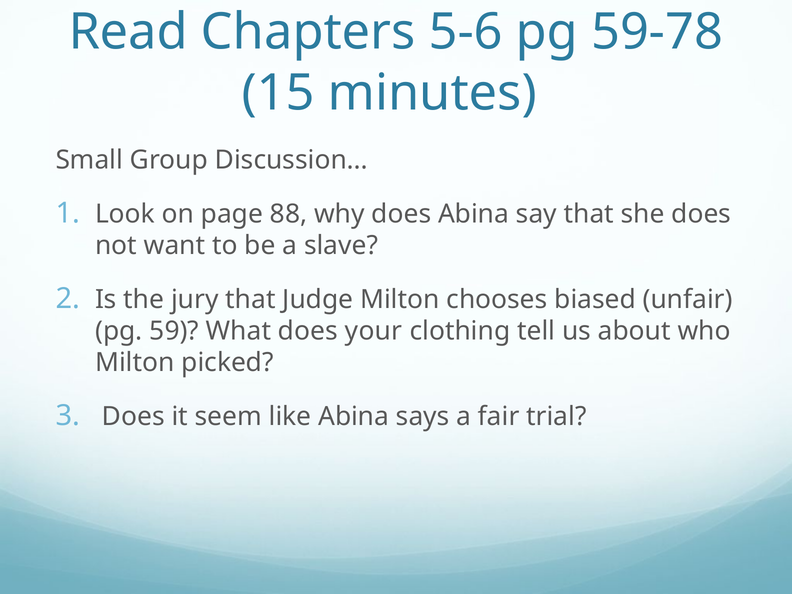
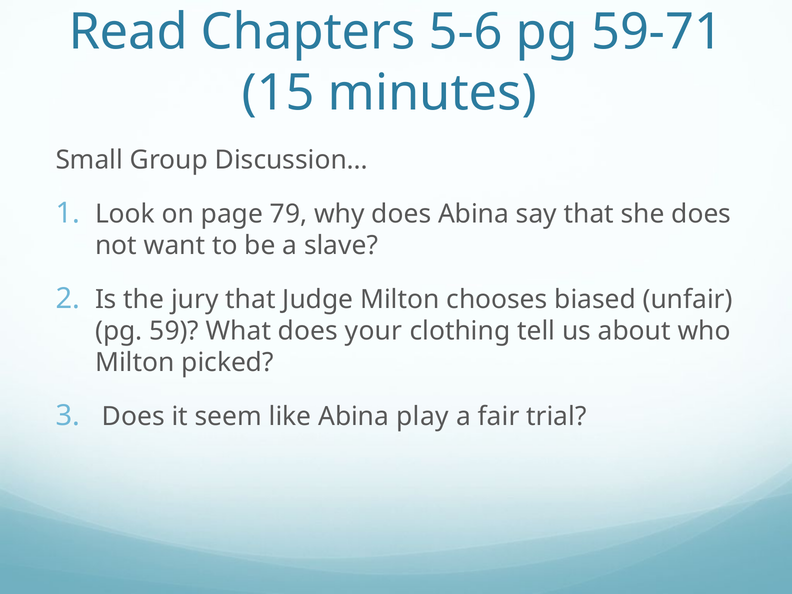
59-78: 59-78 -> 59-71
88: 88 -> 79
says: says -> play
